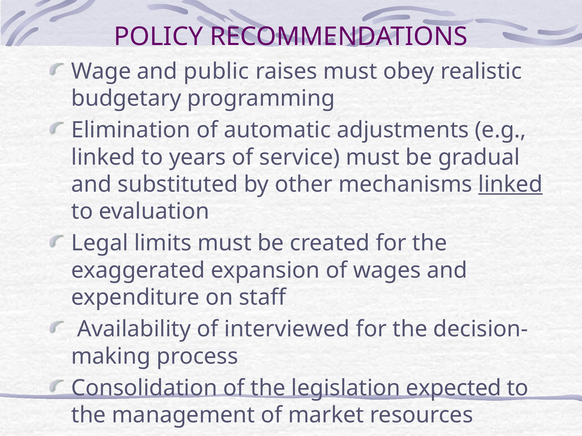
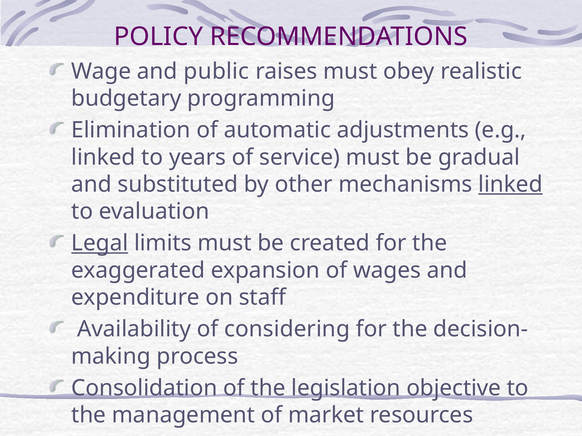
Legal underline: none -> present
interviewed: interviewed -> considering
expected: expected -> objective
